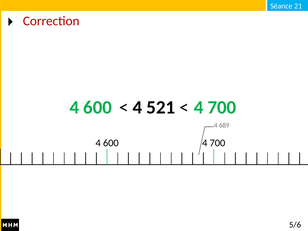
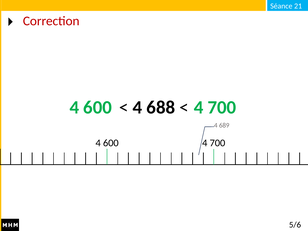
521: 521 -> 688
